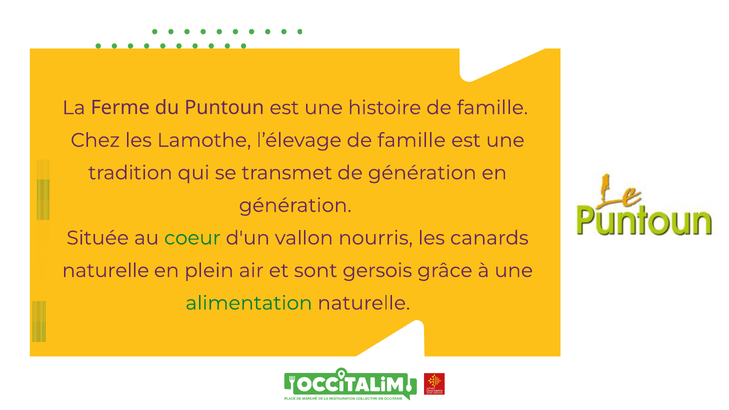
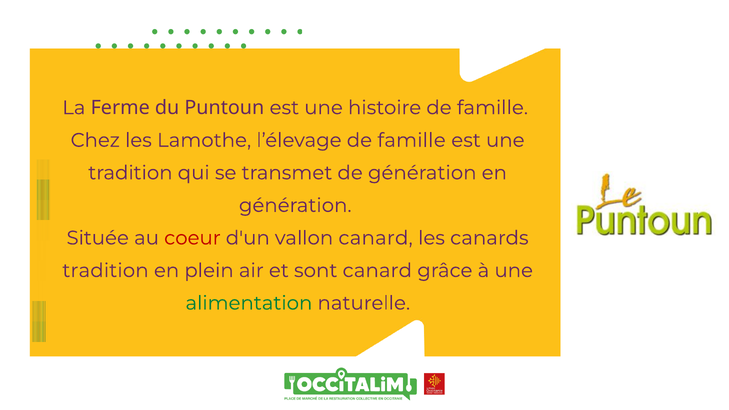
coeur colour: green -> red
vallon nourris: nourris -> canard
naturelle at (106, 271): naturelle -> tradition
sont gersois: gersois -> canard
